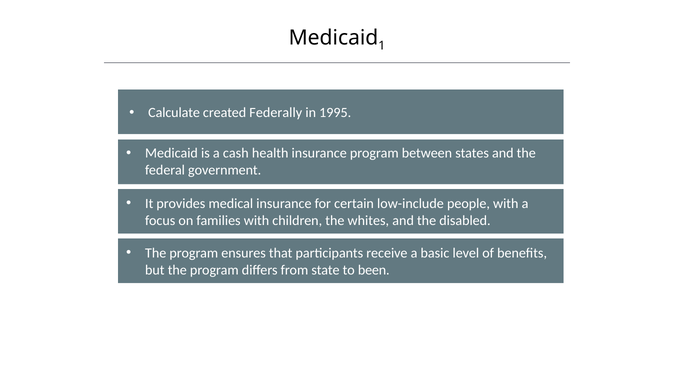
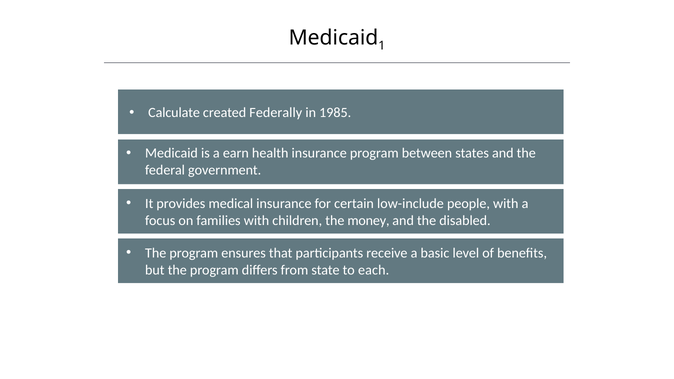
1995: 1995 -> 1985
cash: cash -> earn
whites: whites -> money
been: been -> each
